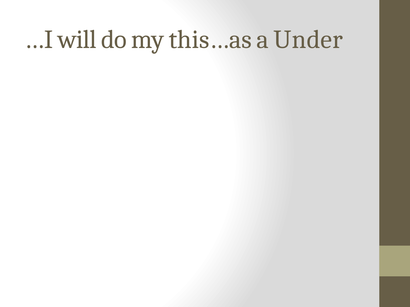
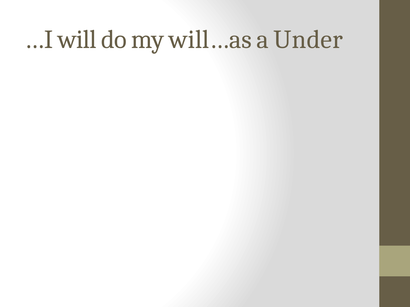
this…as: this…as -> will…as
